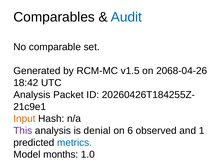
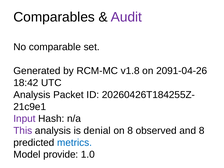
Audit colour: blue -> purple
v1.5: v1.5 -> v1.8
2068-04-26: 2068-04-26 -> 2091-04-26
Input colour: orange -> purple
on 6: 6 -> 8
and 1: 1 -> 8
months: months -> provide
